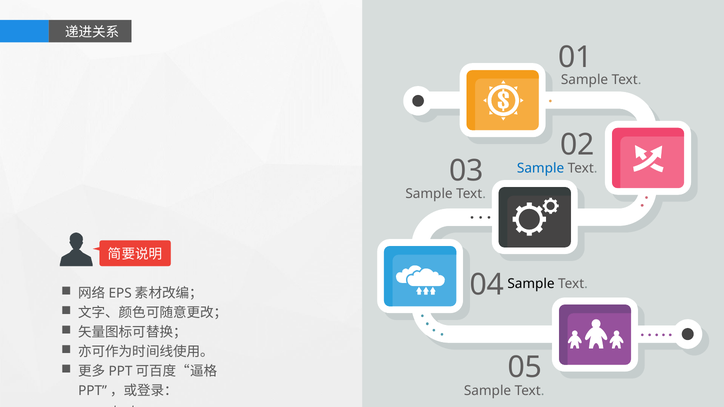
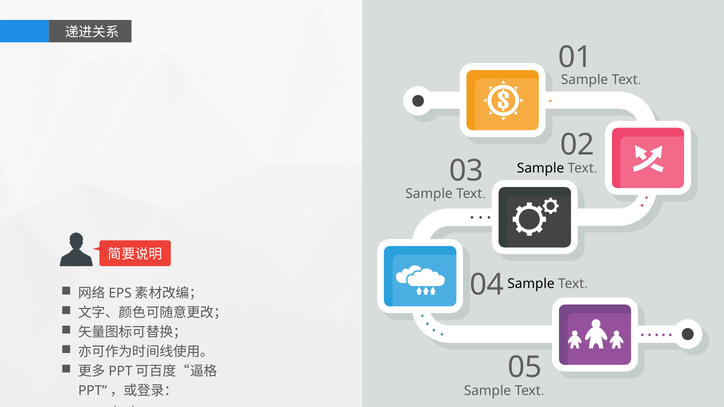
Sample at (541, 168) colour: blue -> black
